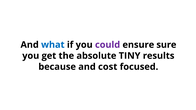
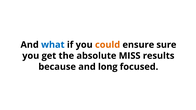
could colour: purple -> orange
TINY: TINY -> MISS
cost: cost -> long
